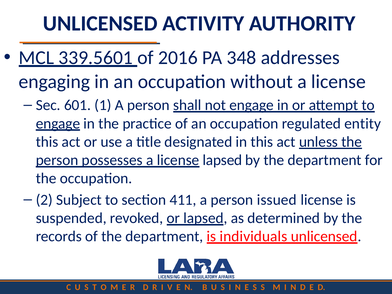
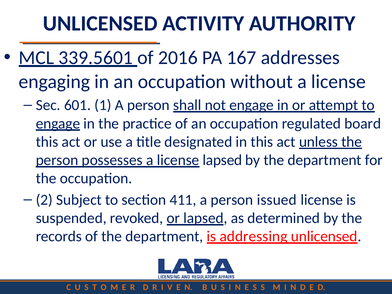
348: 348 -> 167
entity: entity -> board
individuals: individuals -> addressing
